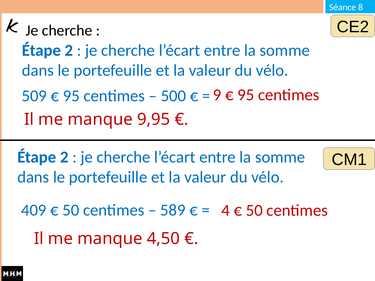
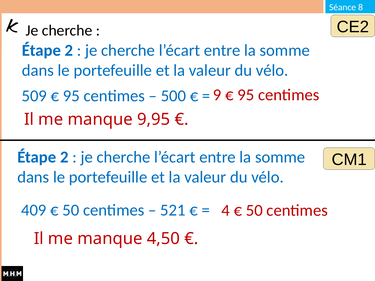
589: 589 -> 521
